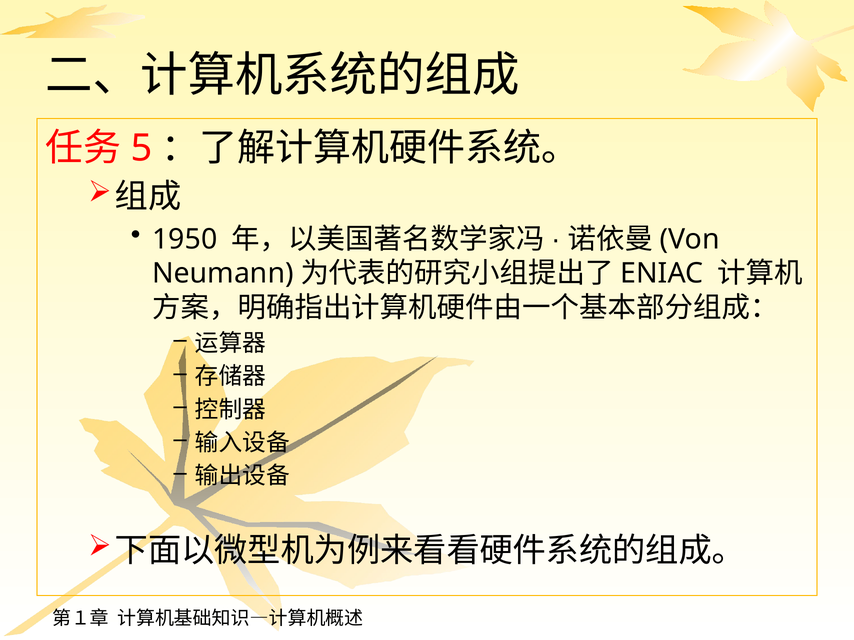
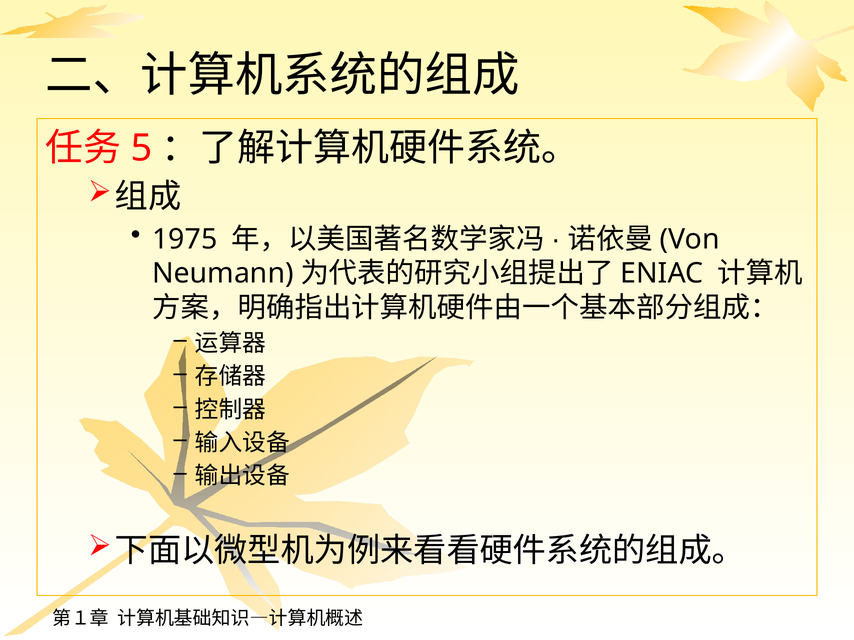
1950: 1950 -> 1975
